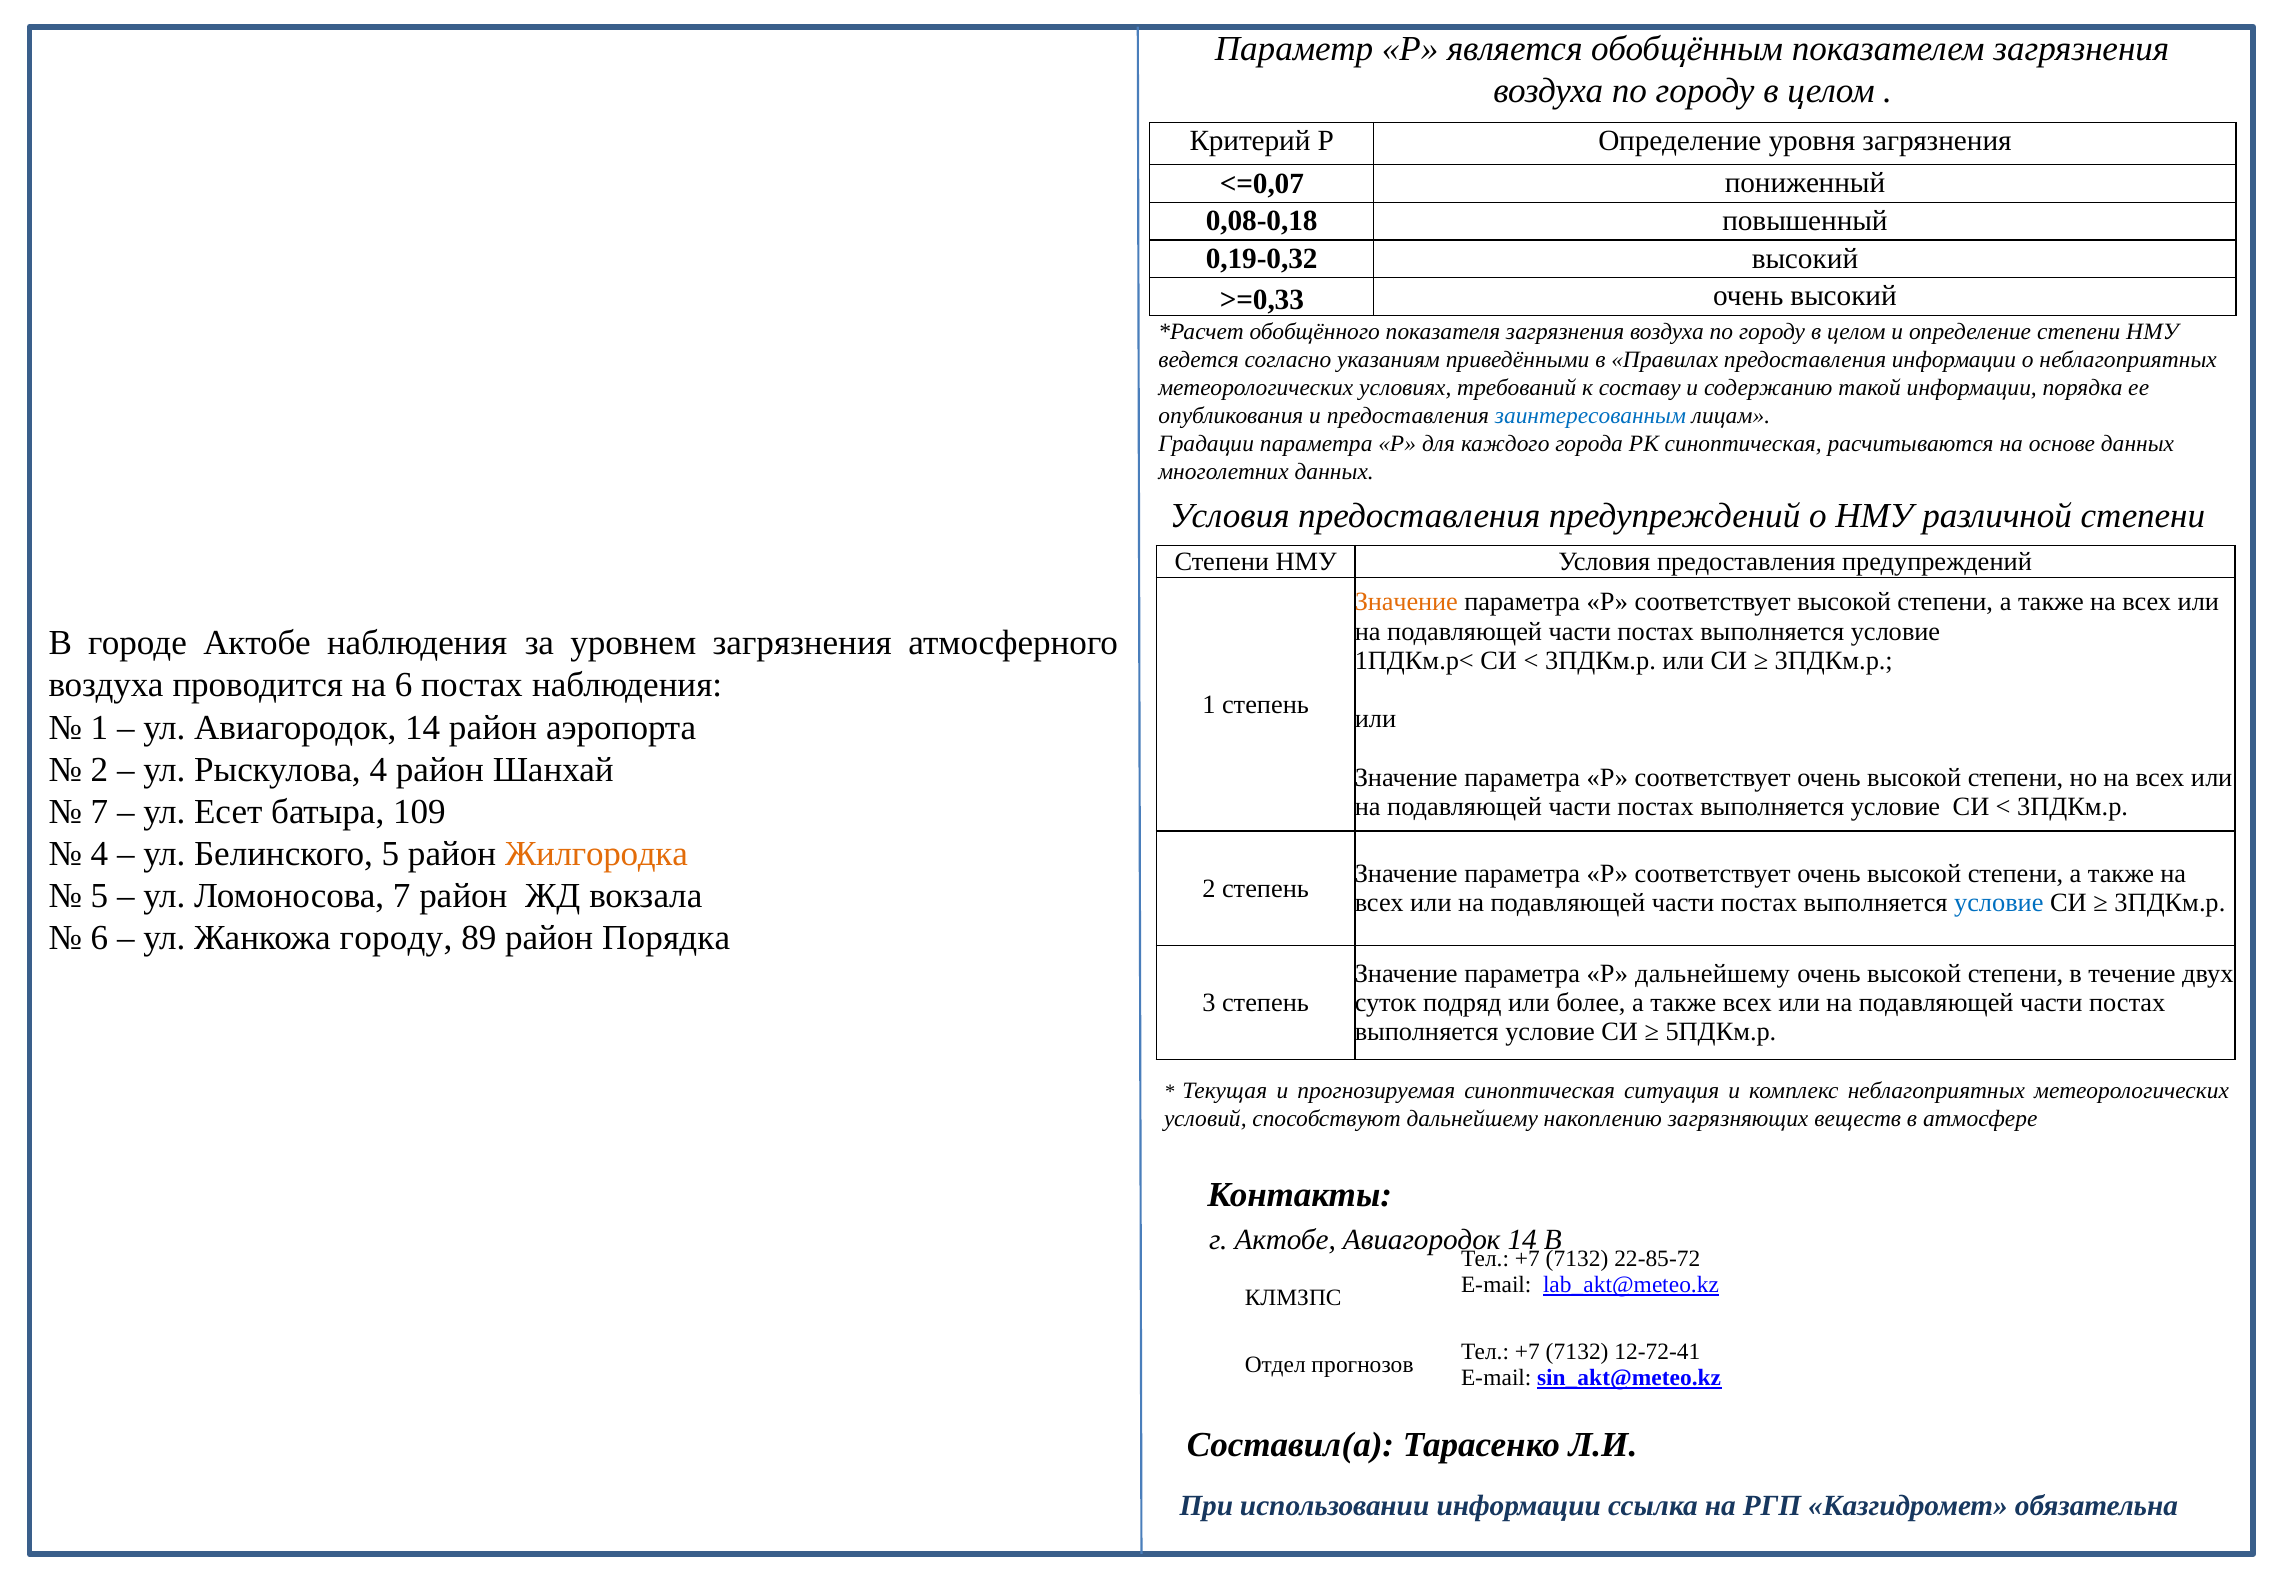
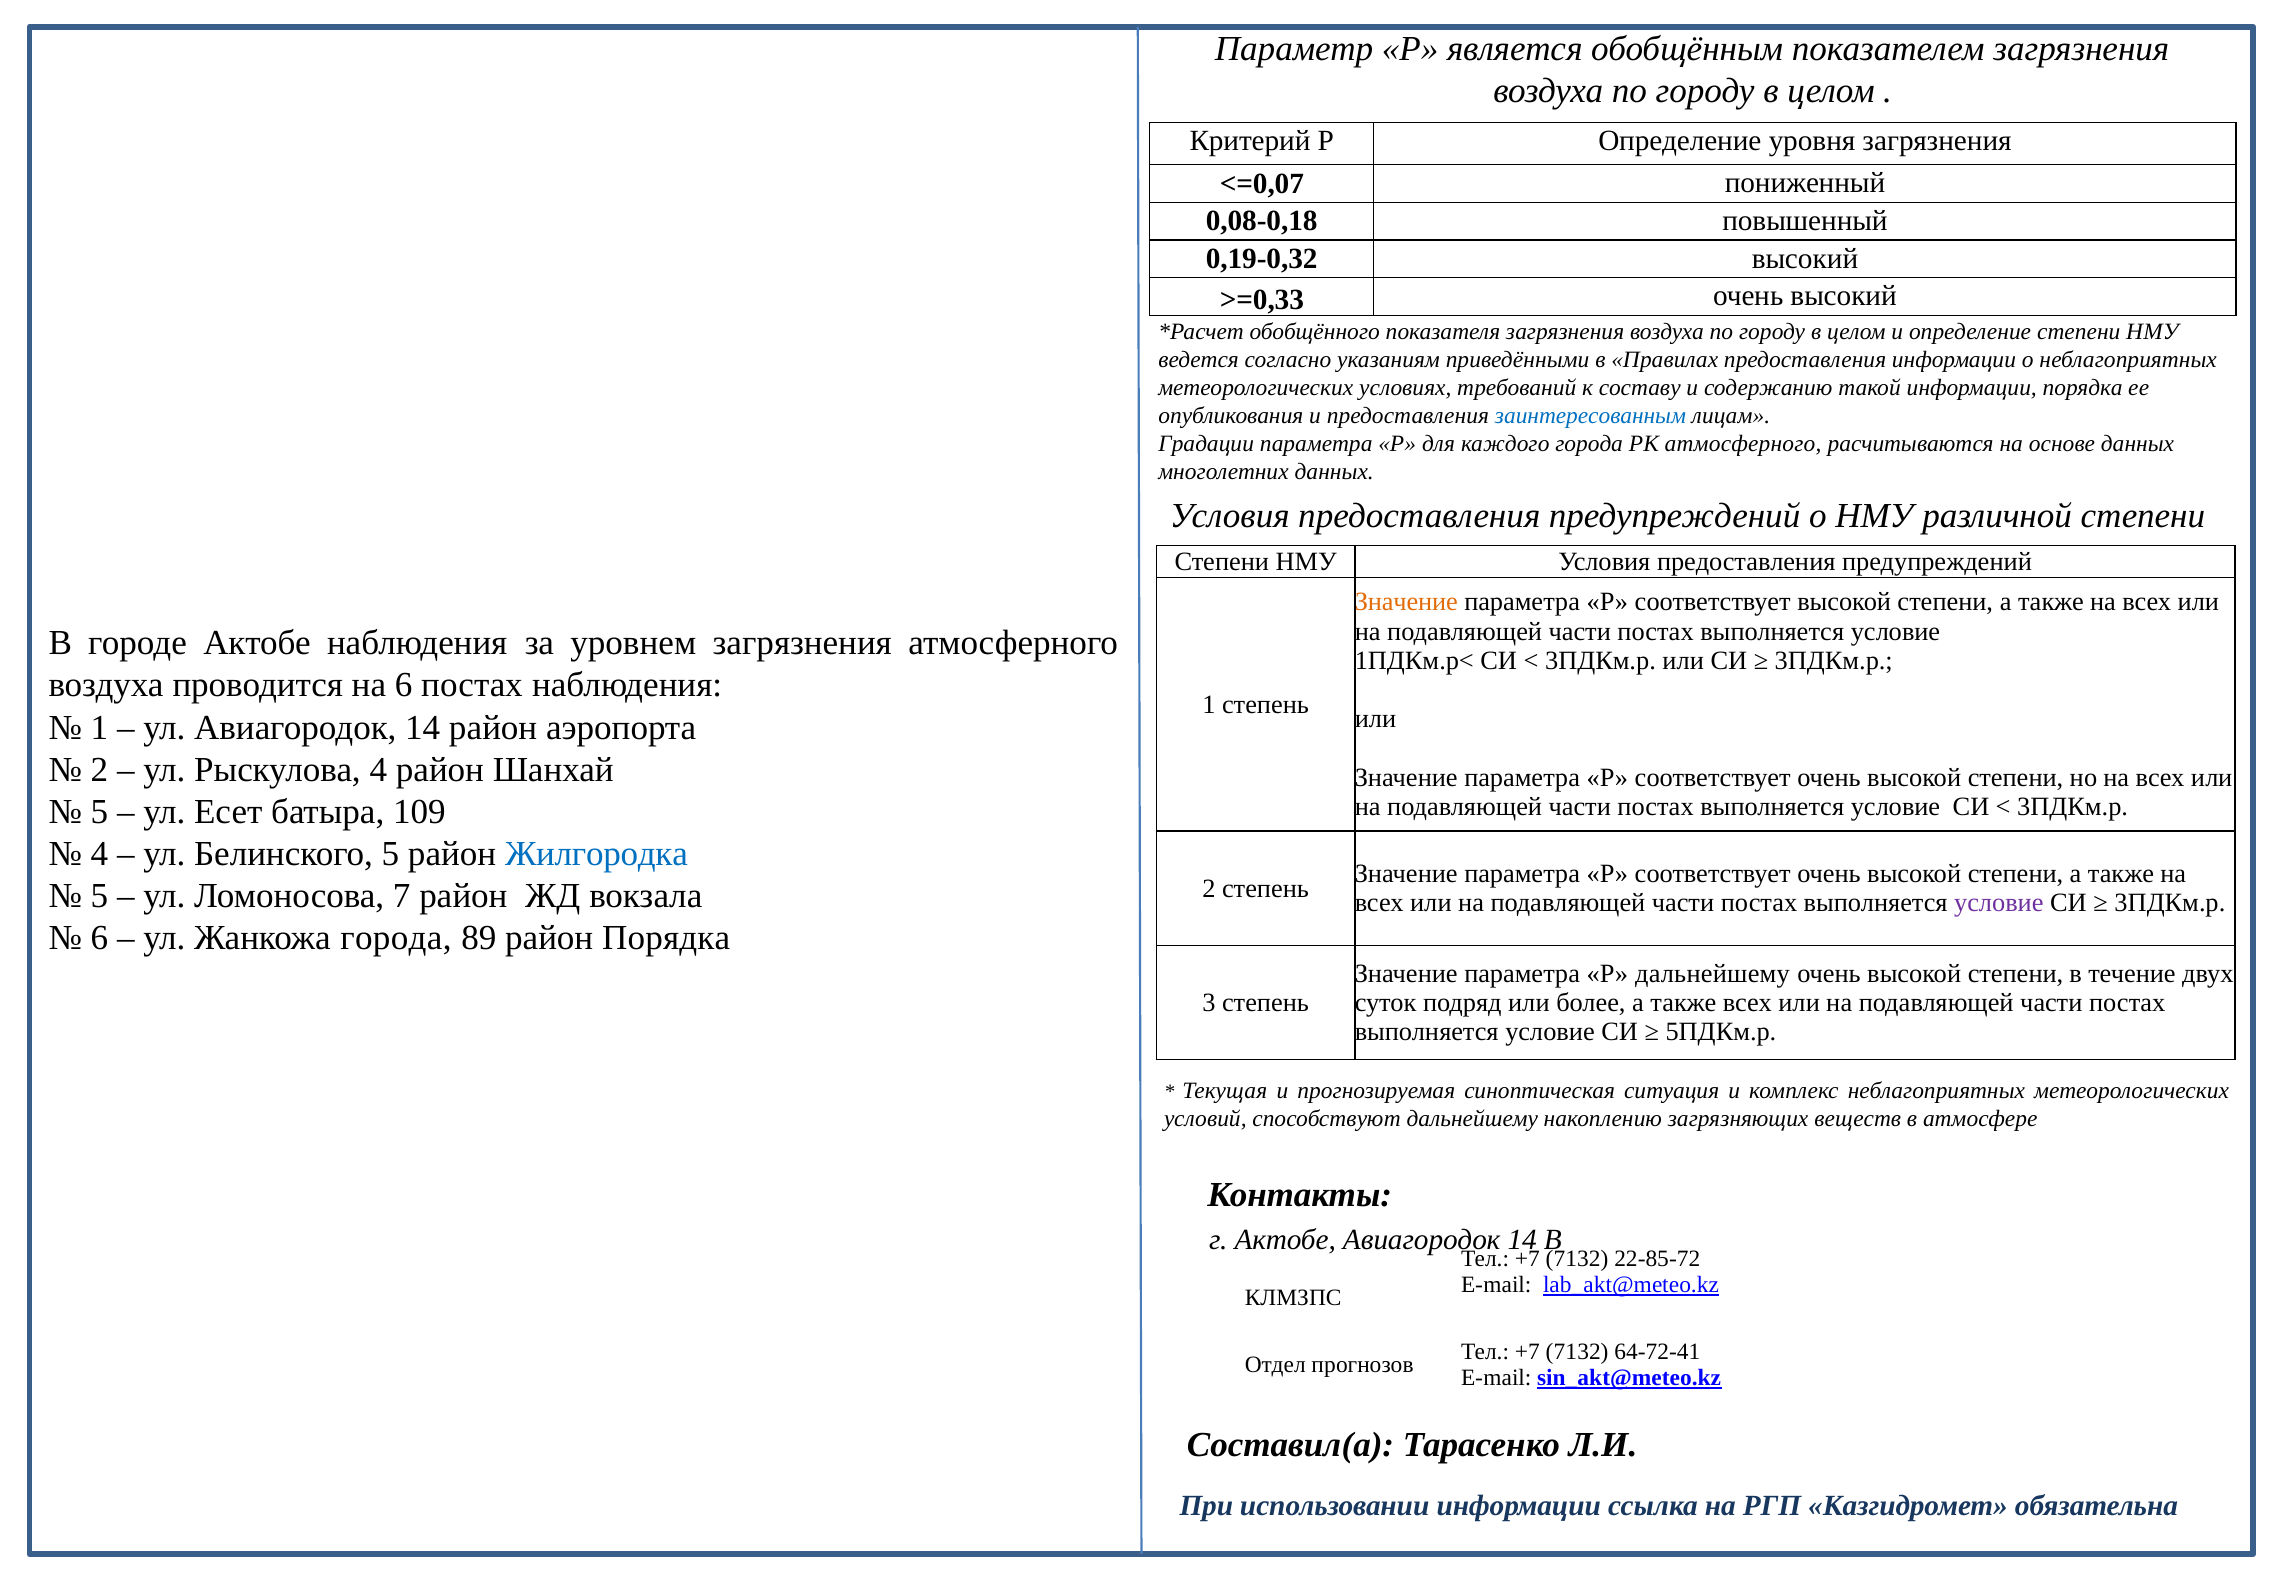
РК синоптическая: синоптическая -> атмосферного
7 at (99, 812): 7 -> 5
Жилгородка colour: orange -> blue
условие at (1999, 903) colour: blue -> purple
Жанкожа городу: городу -> города
12-72-41: 12-72-41 -> 64-72-41
